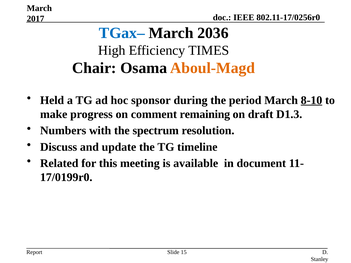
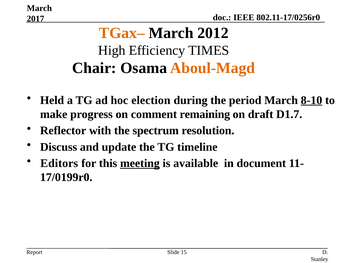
TGax– colour: blue -> orange
2036: 2036 -> 2012
sponsor: sponsor -> election
D1.3: D1.3 -> D1.7
Numbers: Numbers -> Reflector
Related: Related -> Editors
meeting underline: none -> present
